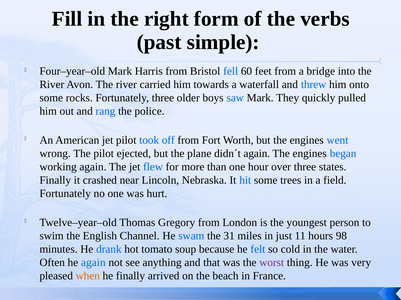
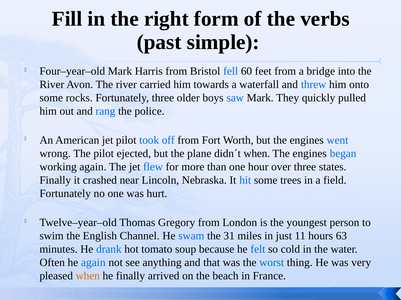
didn´t again: again -> when
98: 98 -> 63
worst colour: purple -> blue
